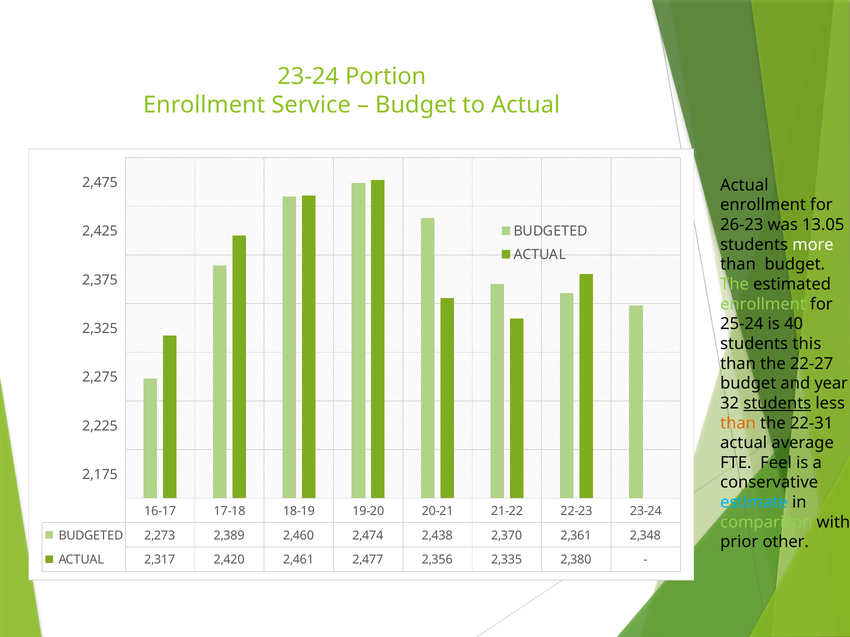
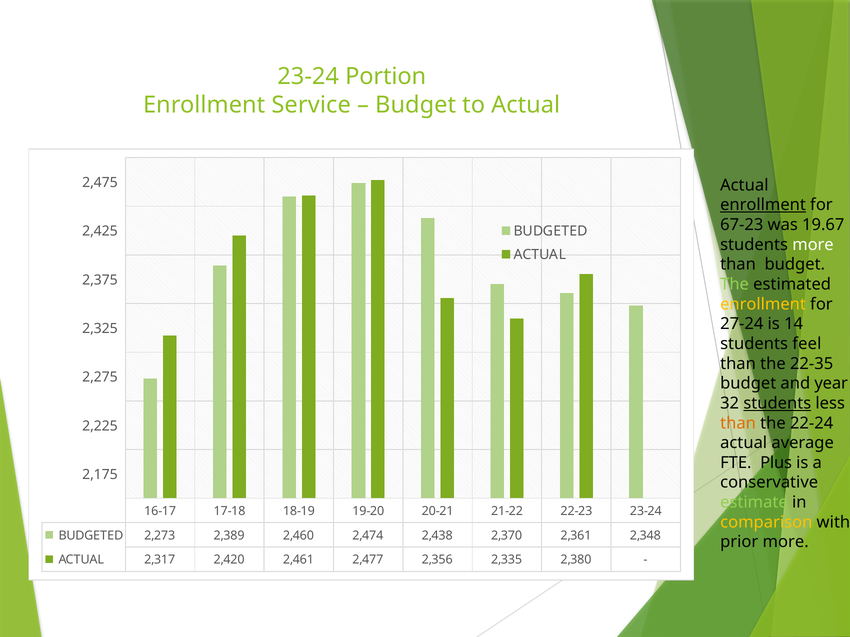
enrollment at (763, 205) underline: none -> present
26-23: 26-23 -> 67-23
13.05: 13.05 -> 19.67
enrollment at (763, 304) colour: light green -> yellow
25-24: 25-24 -> 27-24
40: 40 -> 14
this: this -> feel
22-27: 22-27 -> 22-35
22-31: 22-31 -> 22-24
Feel: Feel -> Plus
estimate colour: light blue -> light green
comparison colour: light green -> yellow
prior other: other -> more
